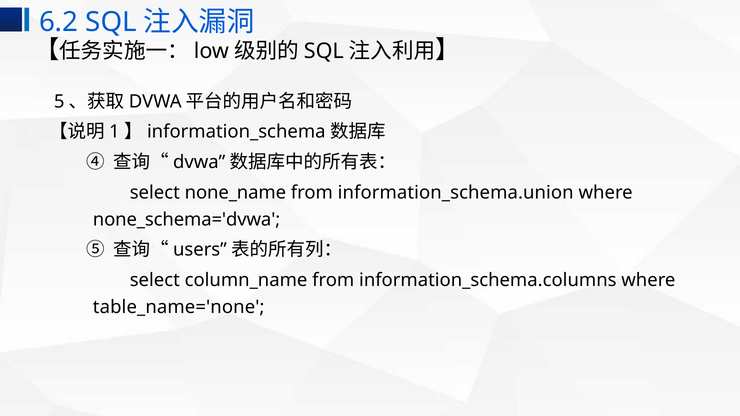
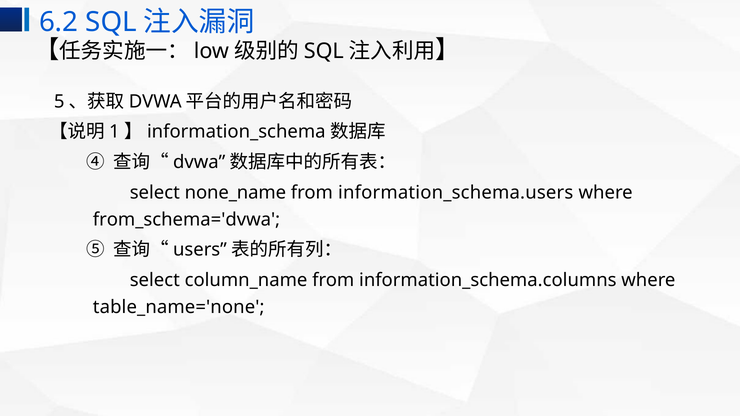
information_schema.union: information_schema.union -> information_schema.users
none_schema='dvwa: none_schema='dvwa -> from_schema='dvwa
